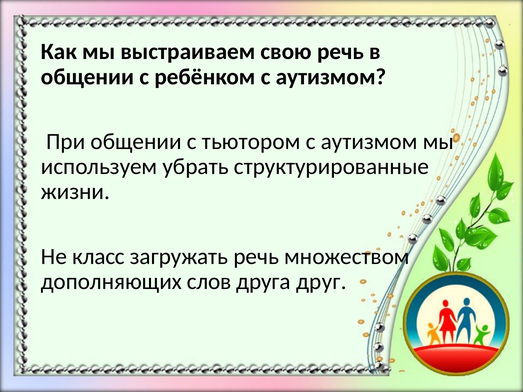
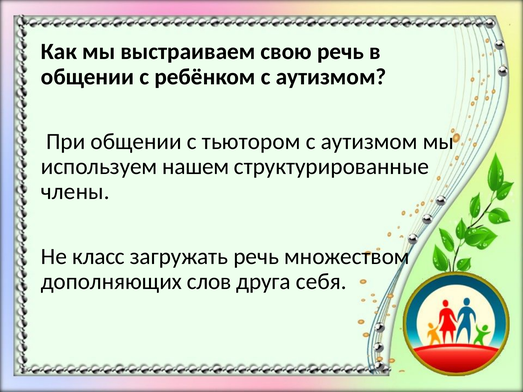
убрать: убрать -> нашем
жизни: жизни -> члены
друг: друг -> себя
